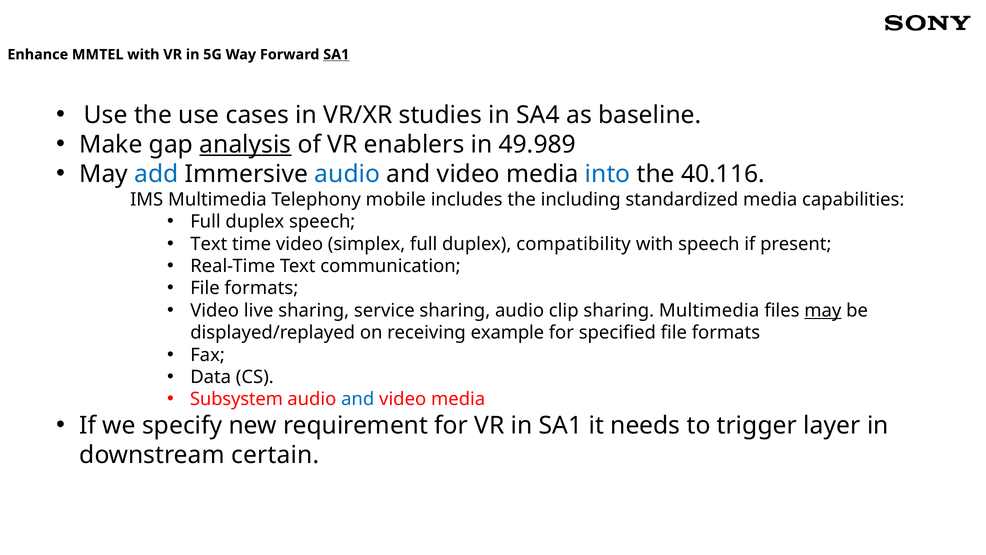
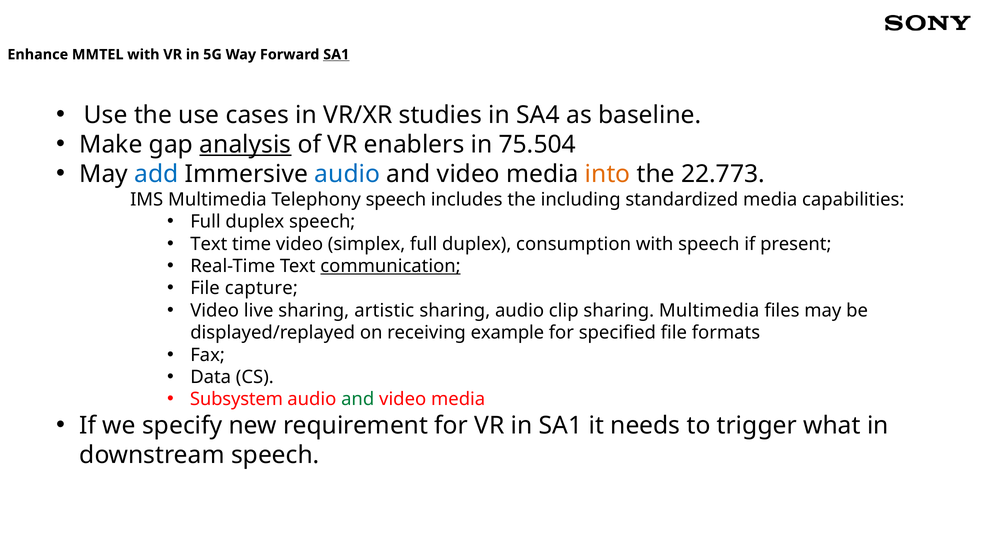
49.989: 49.989 -> 75.504
into colour: blue -> orange
40.116: 40.116 -> 22.773
Telephony mobile: mobile -> speech
compatibility: compatibility -> consumption
communication underline: none -> present
formats at (261, 288): formats -> capture
service: service -> artistic
may at (823, 310) underline: present -> none
and at (358, 399) colour: blue -> green
layer: layer -> what
downstream certain: certain -> speech
